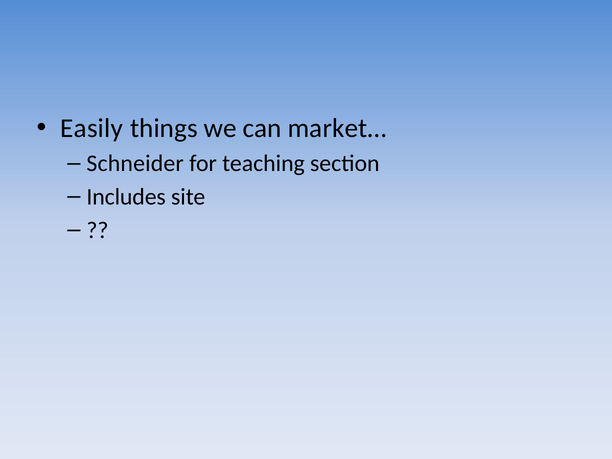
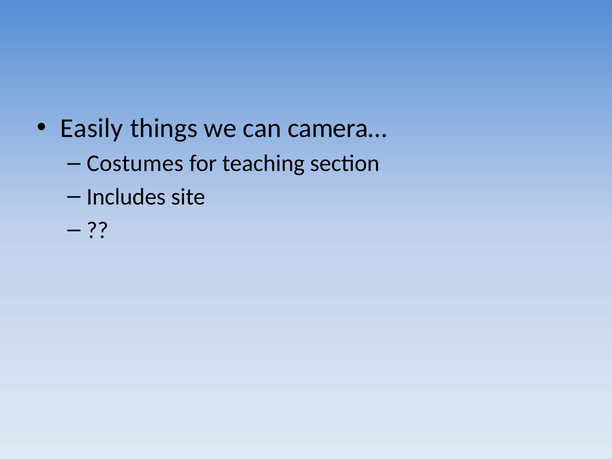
market…: market… -> camera…
Schneider: Schneider -> Costumes
